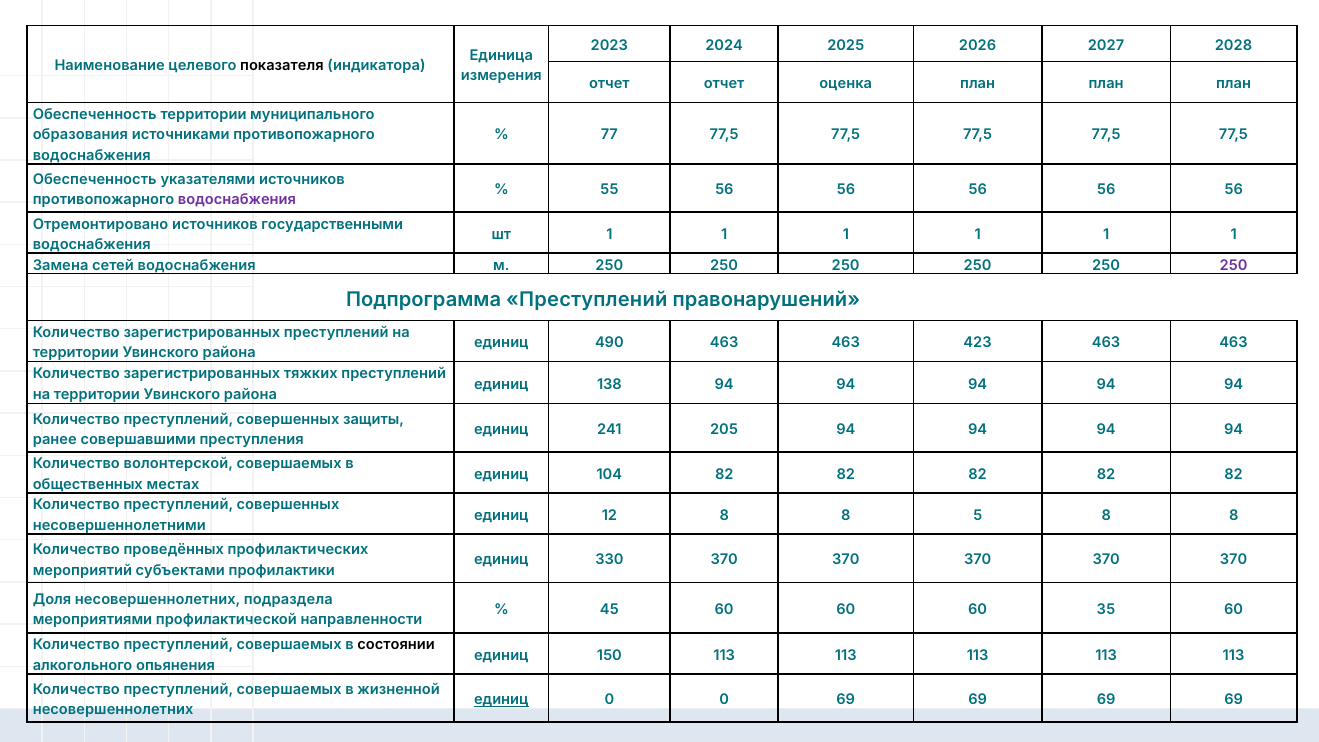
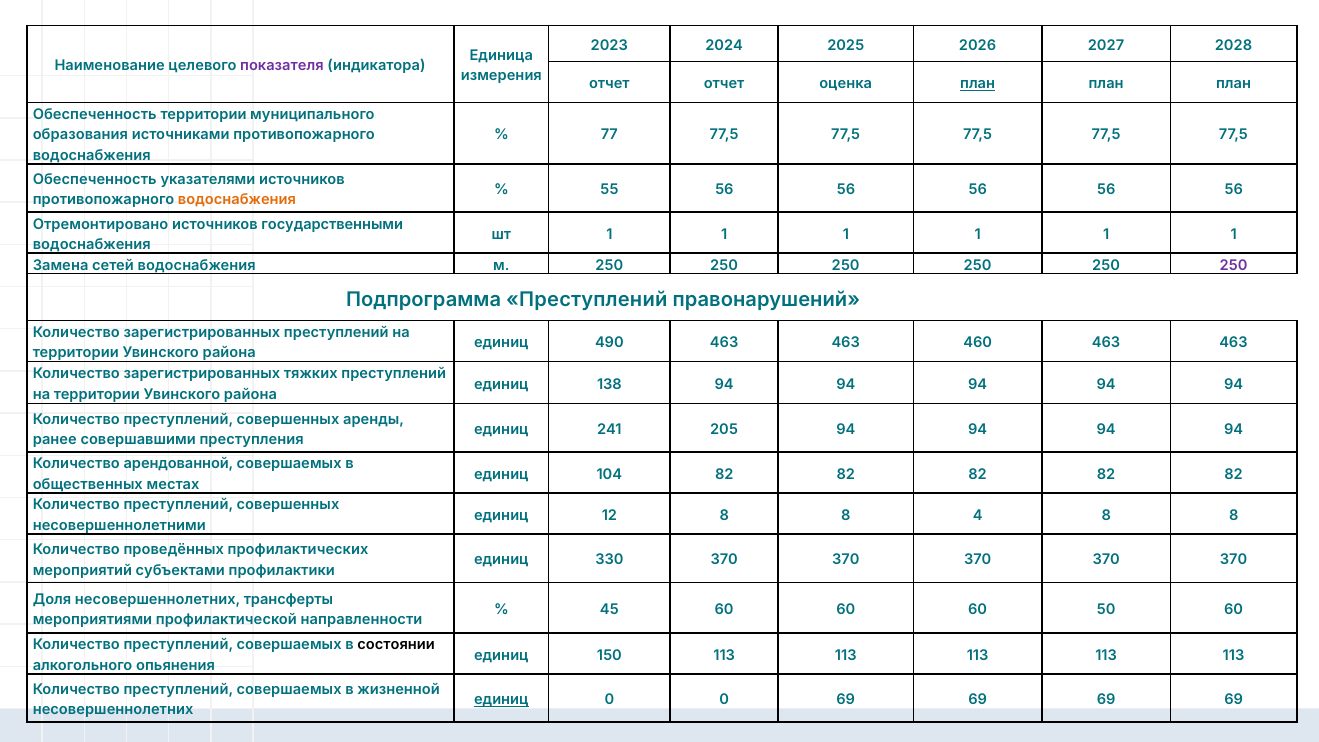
показателя colour: black -> purple
план at (978, 84) underline: none -> present
водоснабжения at (237, 200) colour: purple -> orange
423: 423 -> 460
защиты: защиты -> аренды
волонтерской: волонтерской -> арендованной
5: 5 -> 4
подраздела: подраздела -> трансферты
35: 35 -> 50
